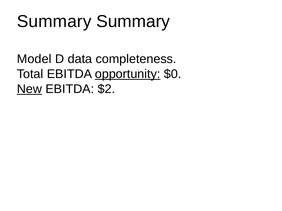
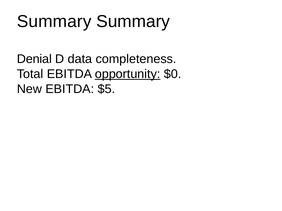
Model: Model -> Denial
New underline: present -> none
$2: $2 -> $5
